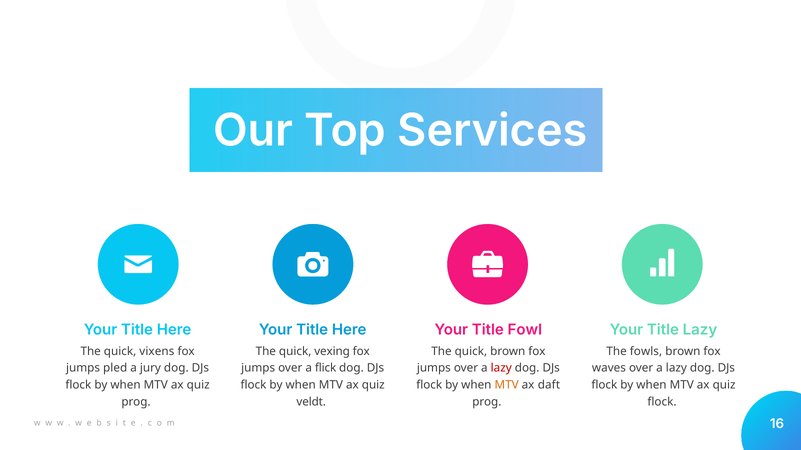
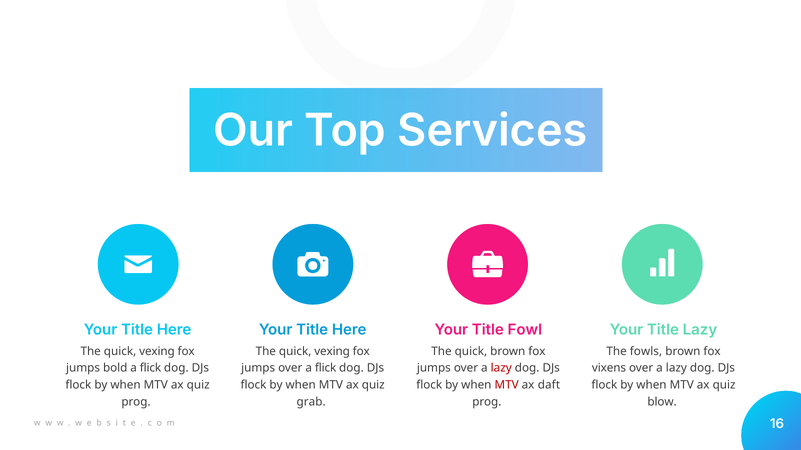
vixens at (157, 352): vixens -> vexing
pled: pled -> bold
jury at (150, 369): jury -> flick
waves: waves -> vixens
MTV at (507, 385) colour: orange -> red
veldt: veldt -> grab
flock at (662, 402): flock -> blow
